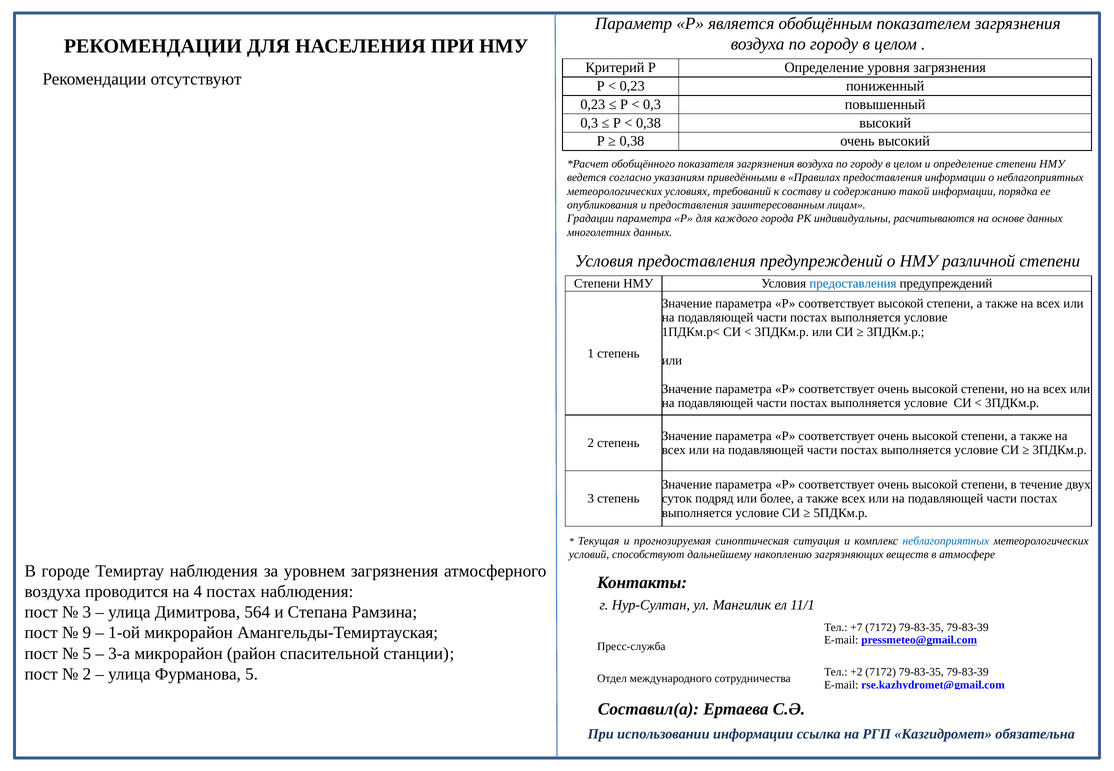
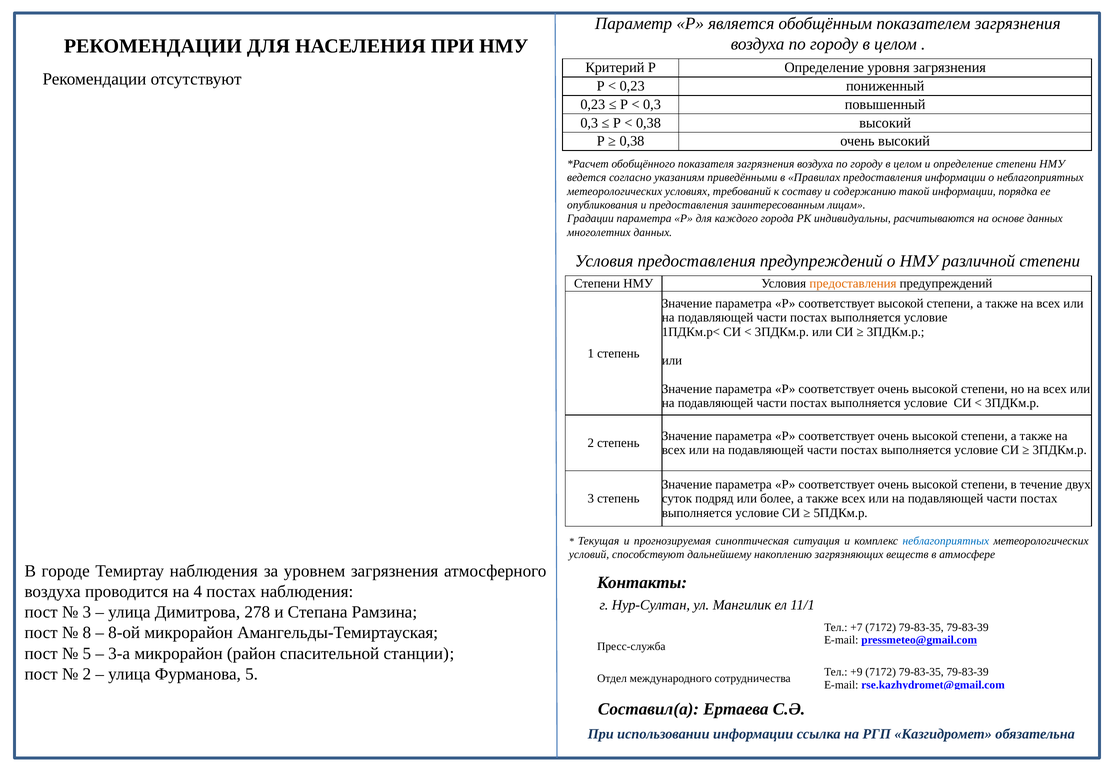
предоставления at (853, 284) colour: blue -> orange
564: 564 -> 278
9: 9 -> 8
1-ой: 1-ой -> 8-ой
+2: +2 -> +9
